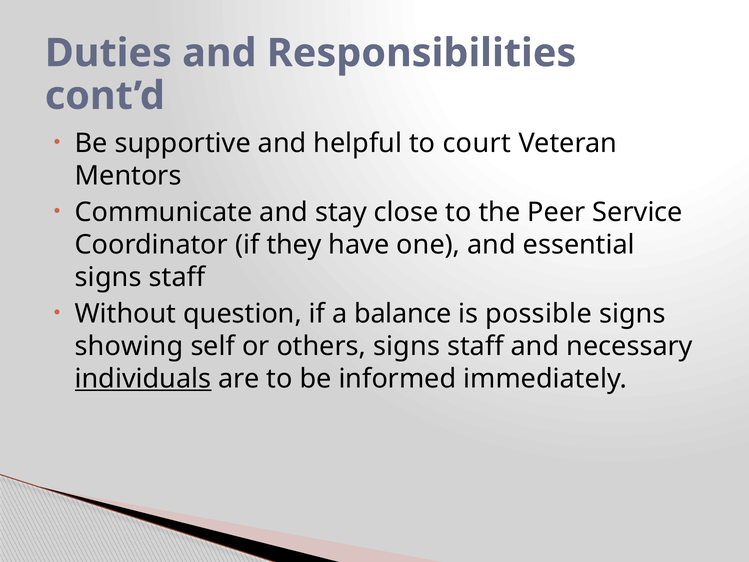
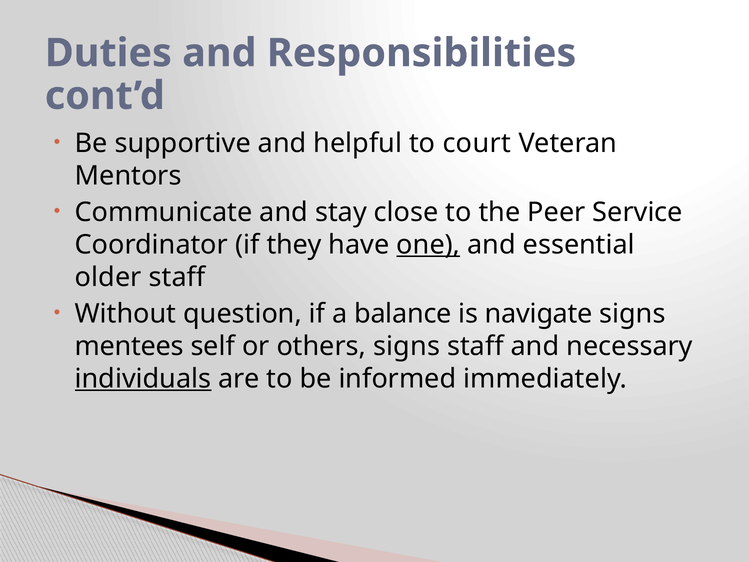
one underline: none -> present
signs at (108, 277): signs -> older
possible: possible -> navigate
showing: showing -> mentees
